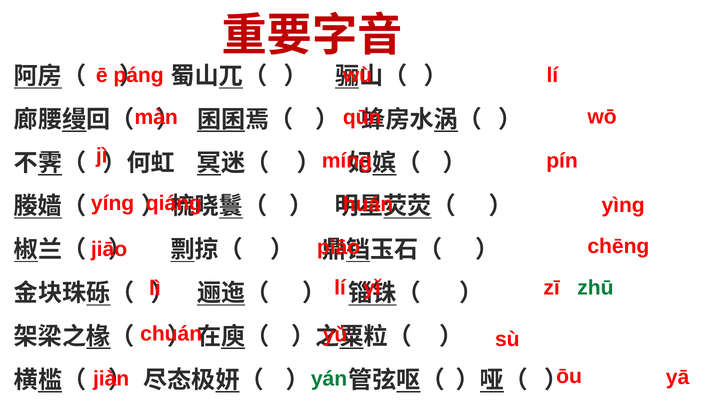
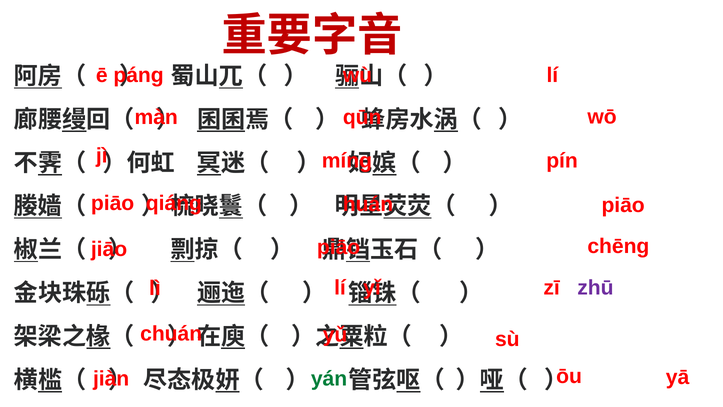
yíng at (113, 203): yíng -> piāo
yìng at (623, 205): yìng -> piāo
zhū colour: green -> purple
